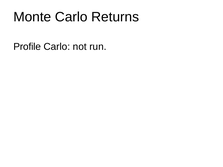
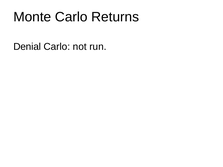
Profile: Profile -> Denial
